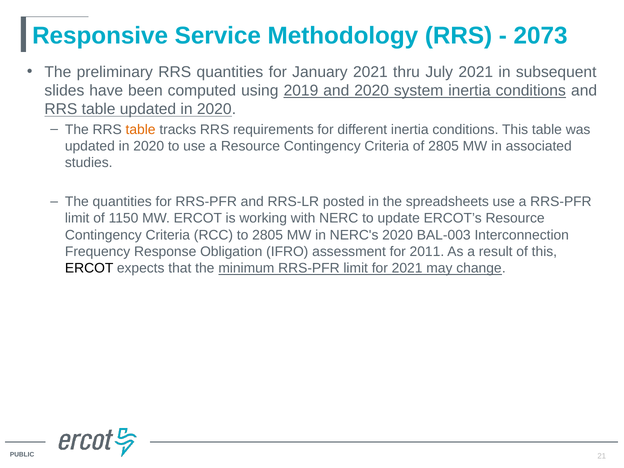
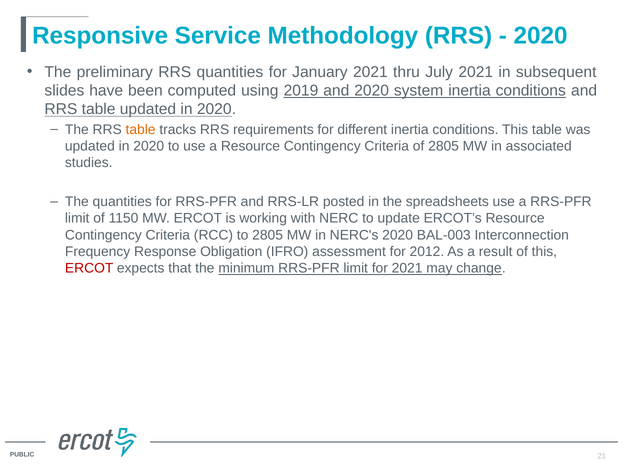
2073 at (541, 36): 2073 -> 2020
2011: 2011 -> 2012
ERCOT at (89, 268) colour: black -> red
